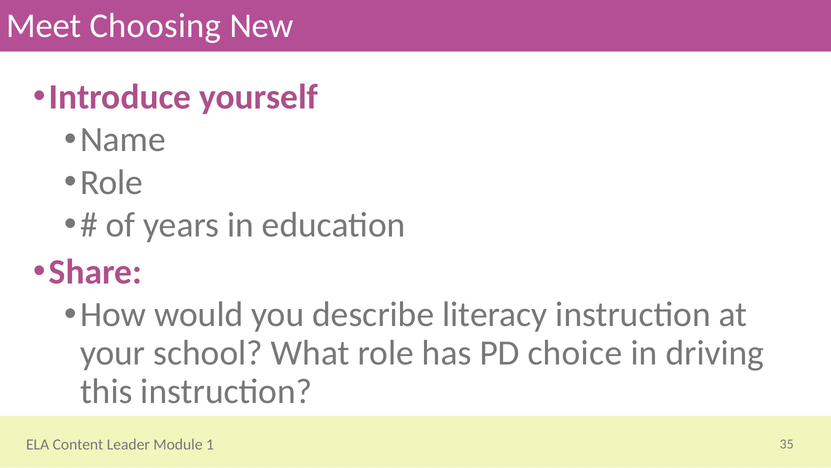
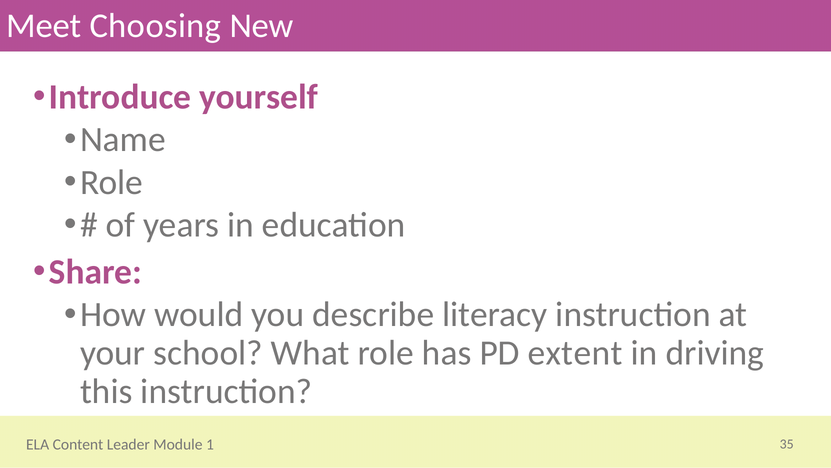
choice: choice -> extent
